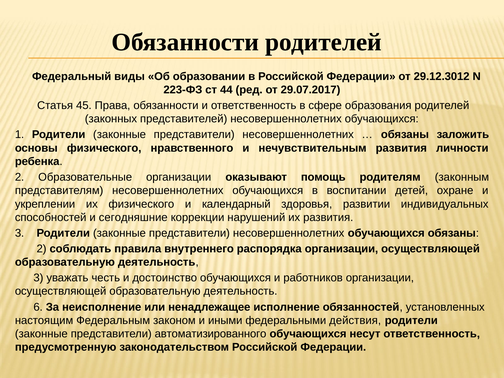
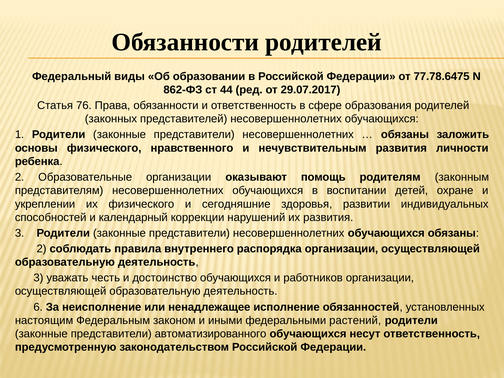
29.12.3012: 29.12.3012 -> 77.78.6475
223-ФЗ: 223-ФЗ -> 862-ФЗ
45: 45 -> 76
календарный: календарный -> сегодняшние
сегодняшние: сегодняшние -> календарный
действия: действия -> растений
